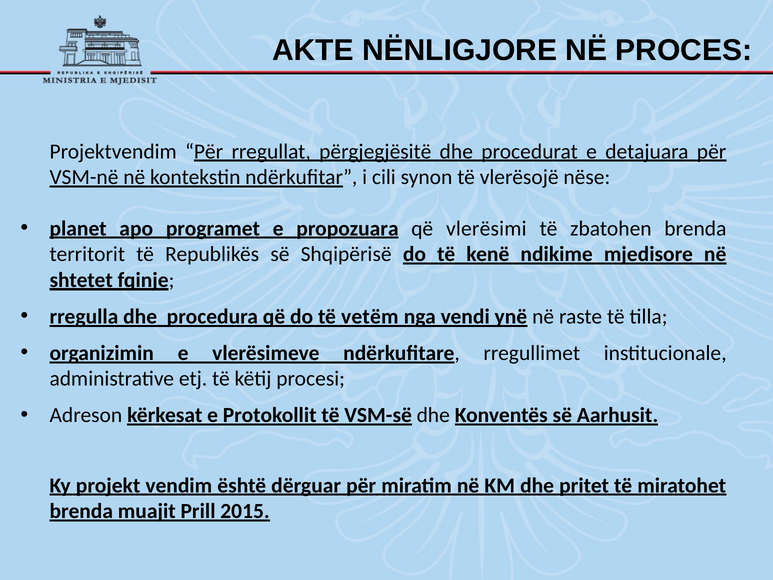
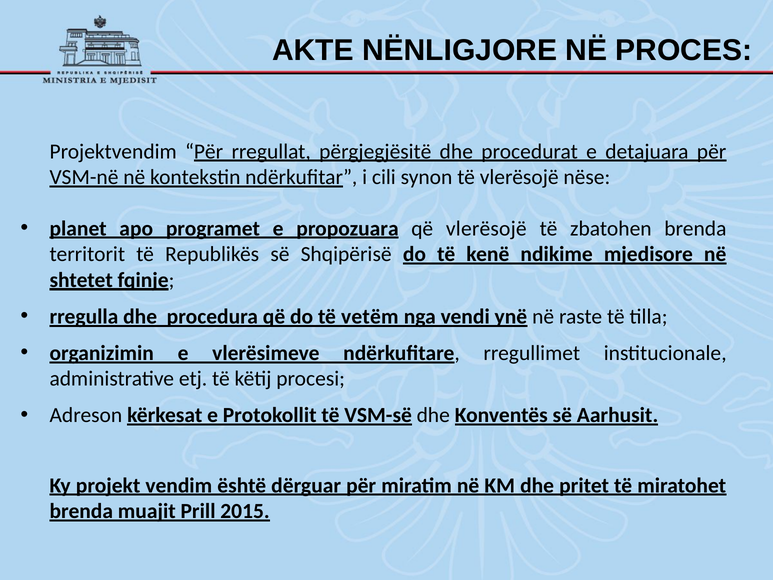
që vlerësimi: vlerësimi -> vlerësojë
